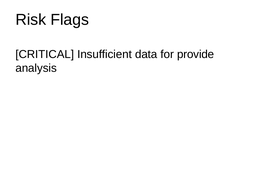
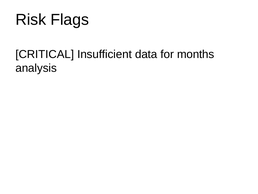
provide: provide -> months
